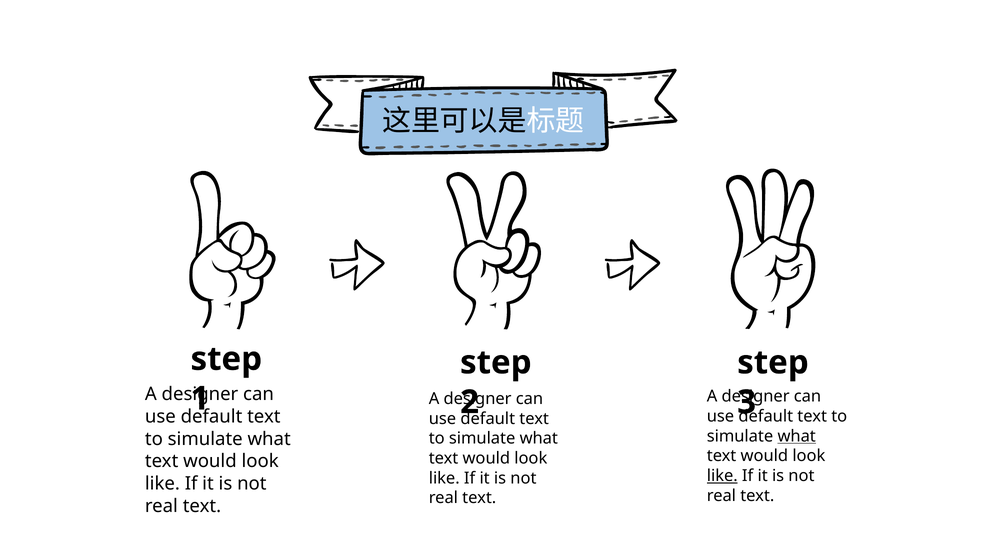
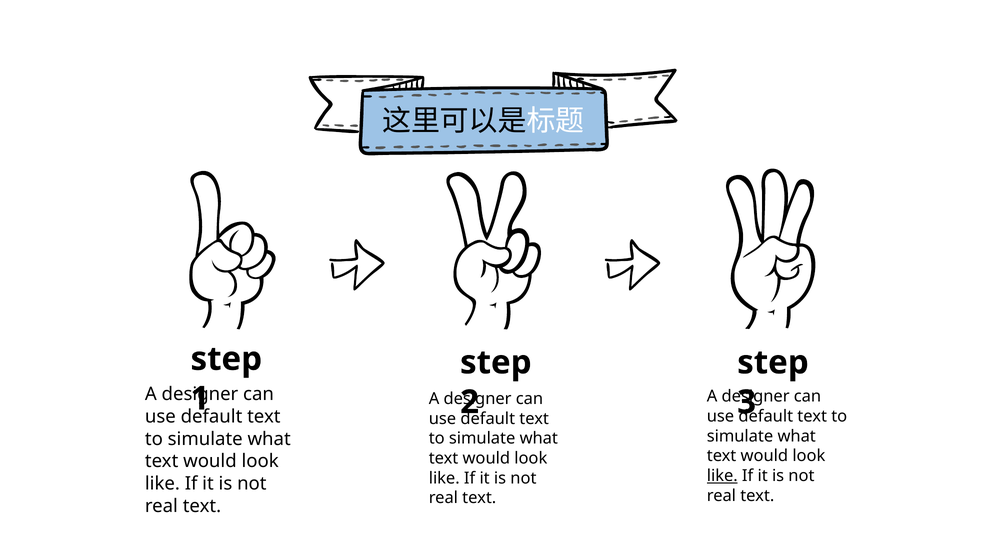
what at (797, 436) underline: present -> none
